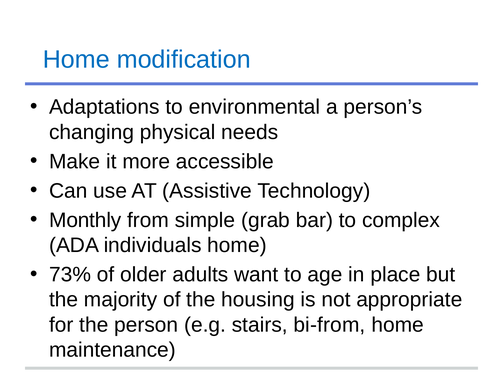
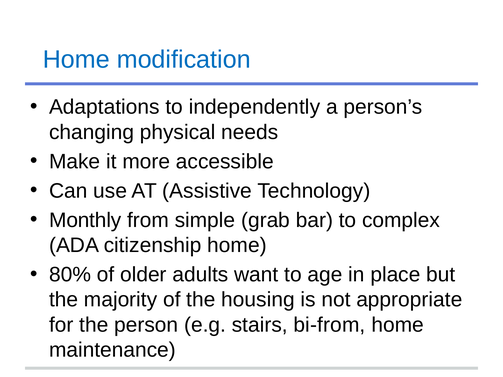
environmental: environmental -> independently
individuals: individuals -> citizenship
73%: 73% -> 80%
